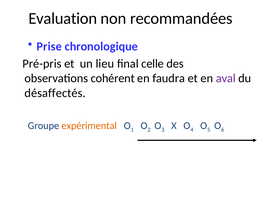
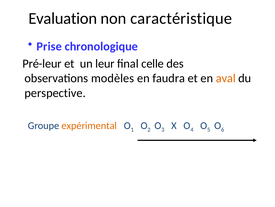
recommandées: recommandées -> caractéristique
Pré-pris: Pré-pris -> Pré-leur
lieu: lieu -> leur
cohérent: cohérent -> modèles
aval colour: purple -> orange
désaffectés: désaffectés -> perspective
